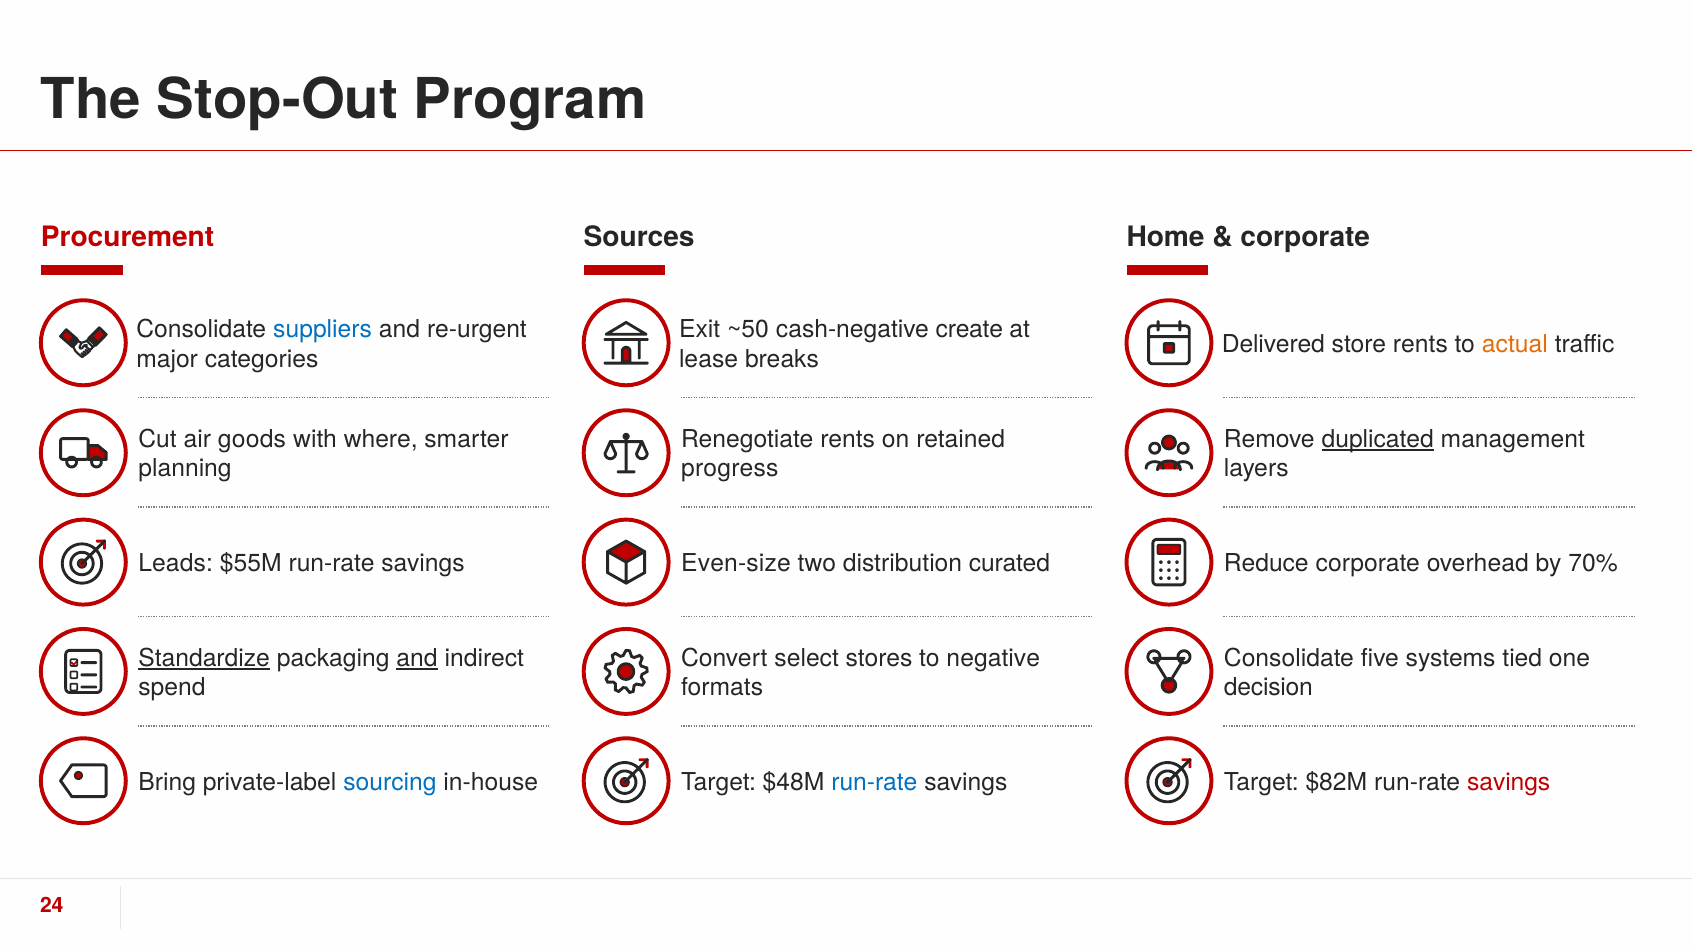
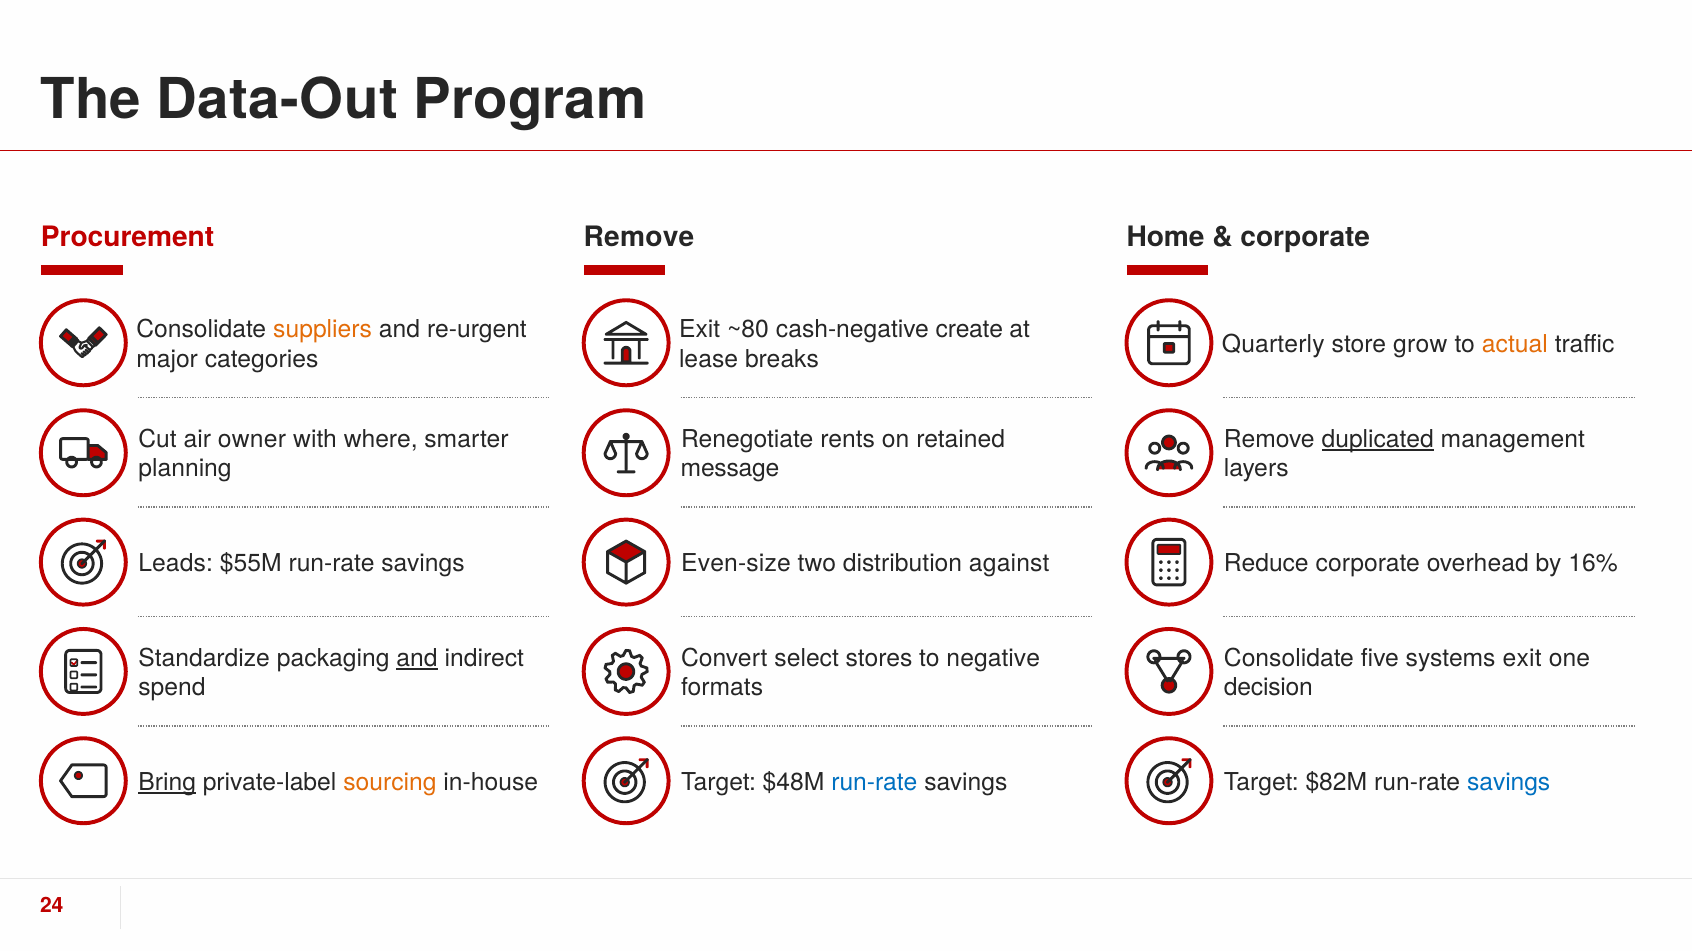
Stop-Out: Stop-Out -> Data-Out
Sources at (639, 237): Sources -> Remove
suppliers colour: blue -> orange
~50: ~50 -> ~80
Delivered: Delivered -> Quarterly
store rents: rents -> grow
goods: goods -> owner
progress: progress -> message
curated: curated -> against
70%: 70% -> 16%
Standardize underline: present -> none
systems tied: tied -> exit
Bring underline: none -> present
sourcing colour: blue -> orange
savings at (1509, 783) colour: red -> blue
